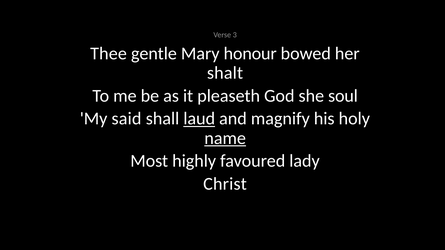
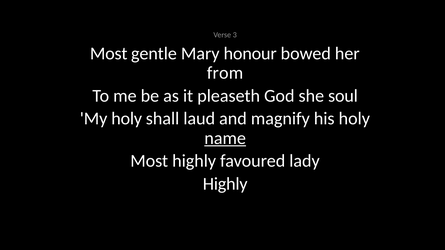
Thee at (109, 54): Thee -> Most
shalt: shalt -> from
My said: said -> holy
laud underline: present -> none
Christ at (225, 184): Christ -> Highly
